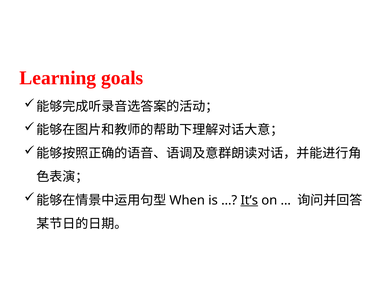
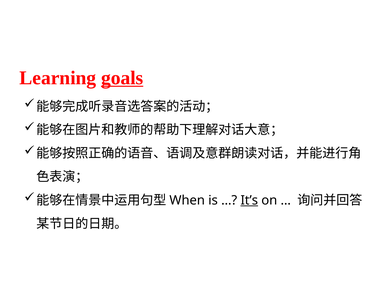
goals underline: none -> present
